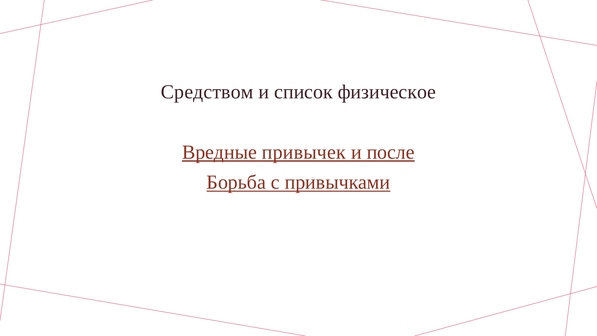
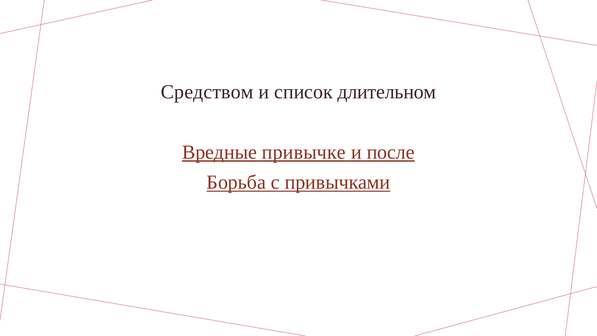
физическое: физическое -> длительном
привычек: привычек -> привычке
